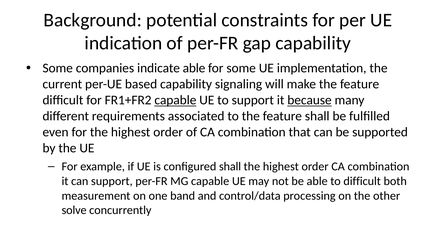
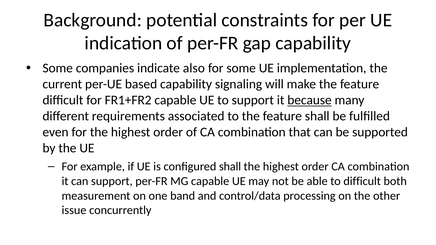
indicate able: able -> also
capable at (175, 100) underline: present -> none
solve: solve -> issue
